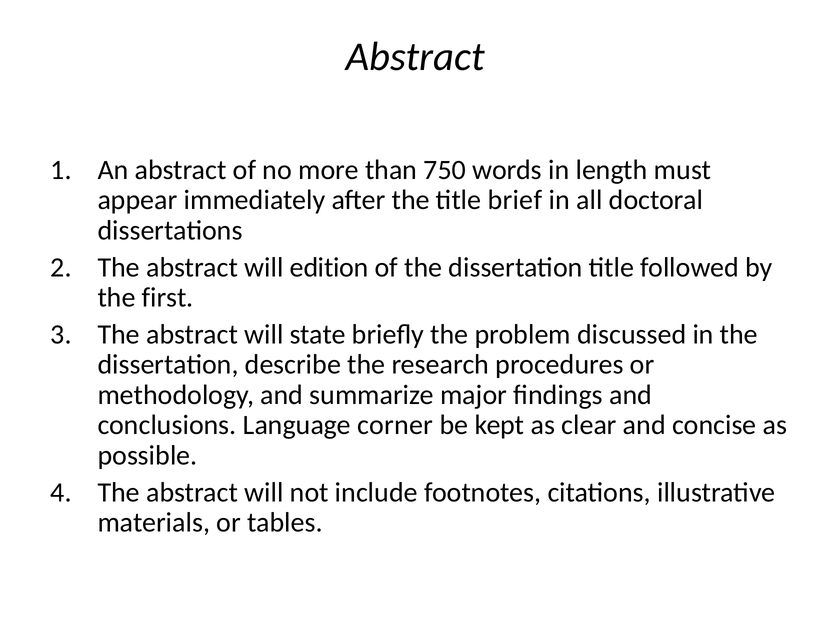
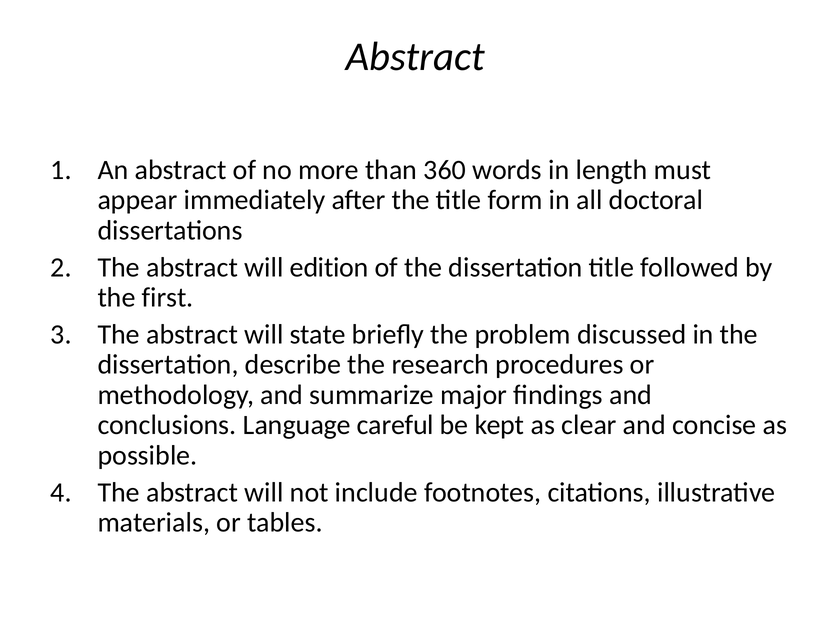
750: 750 -> 360
brief: brief -> form
corner: corner -> careful
